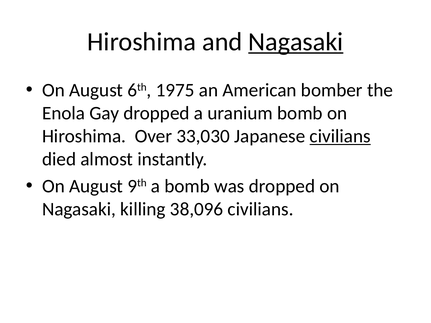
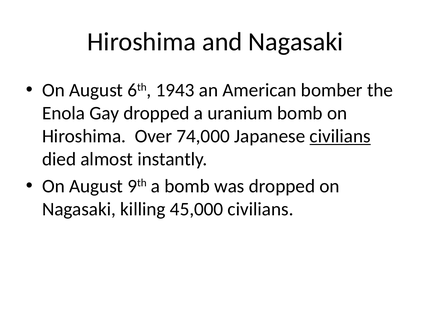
Nagasaki at (296, 42) underline: present -> none
1975: 1975 -> 1943
33,030: 33,030 -> 74,000
38,096: 38,096 -> 45,000
